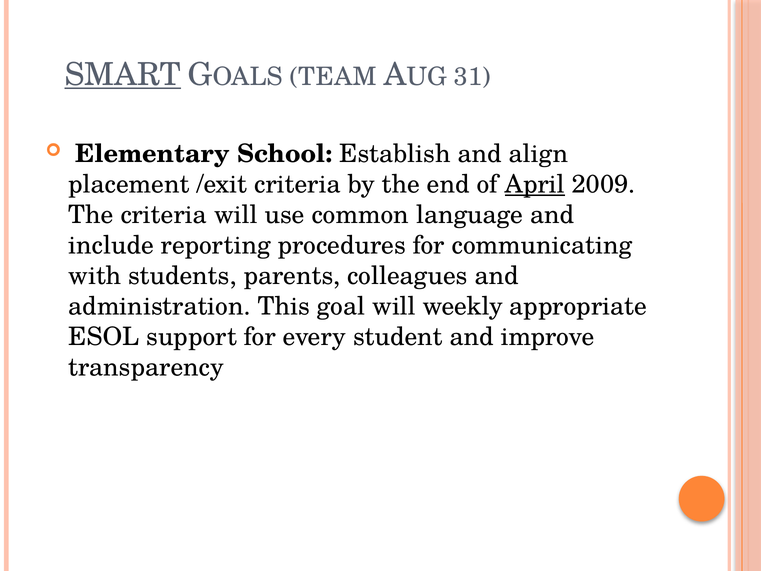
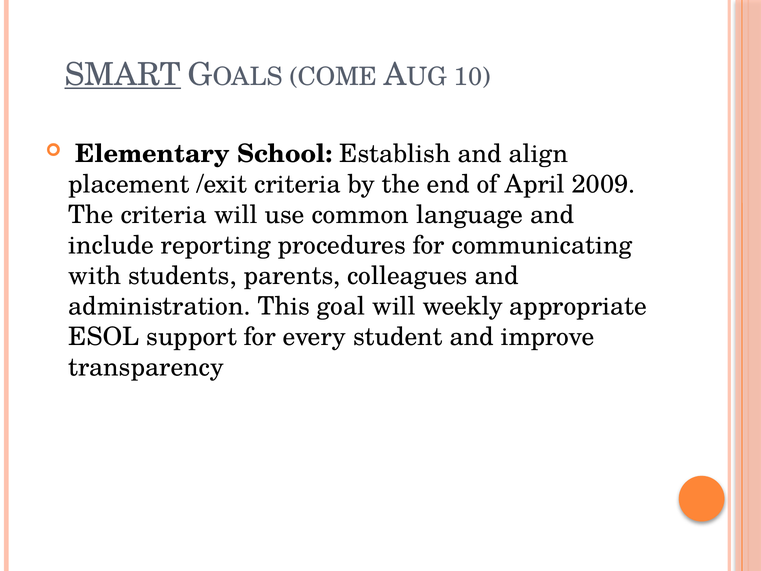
TEAM: TEAM -> COME
31: 31 -> 10
April underline: present -> none
